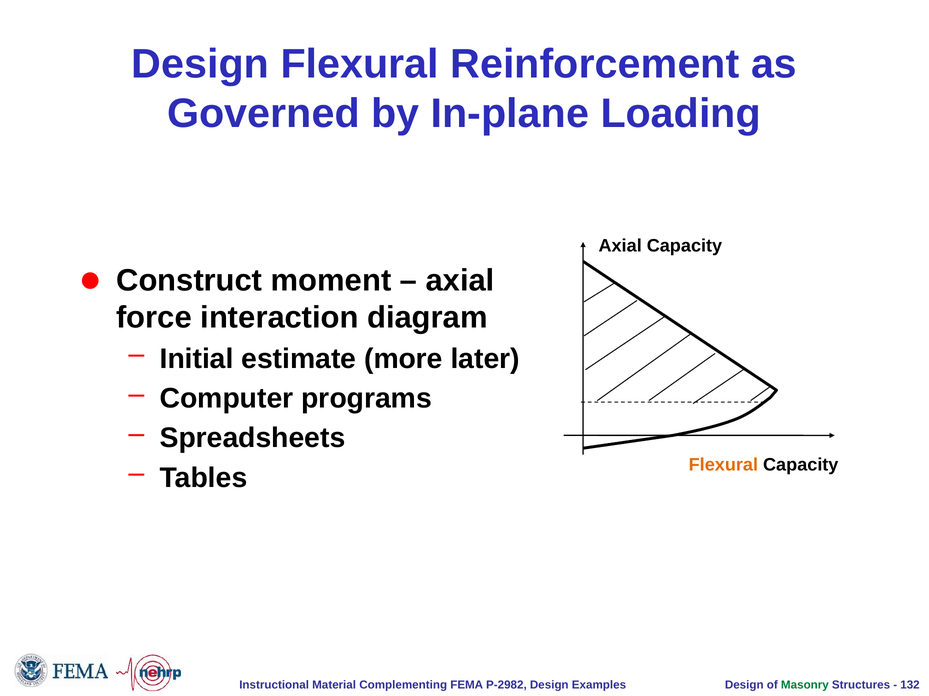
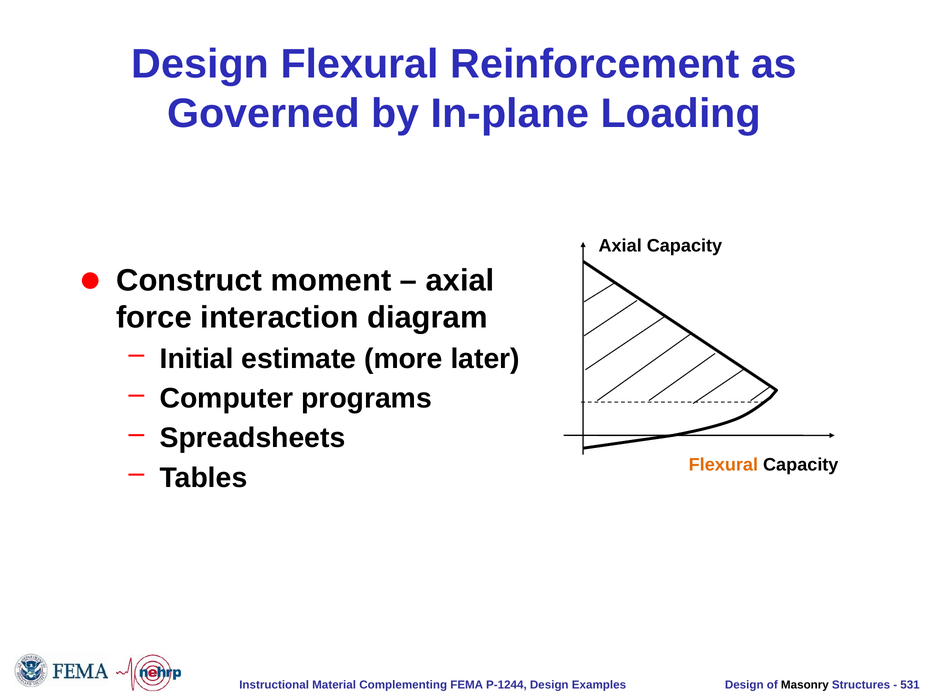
P-2982: P-2982 -> P-1244
Masonry colour: green -> black
132: 132 -> 531
